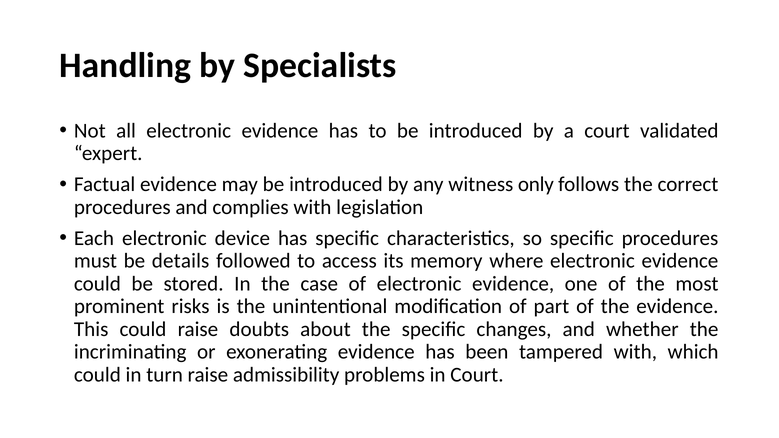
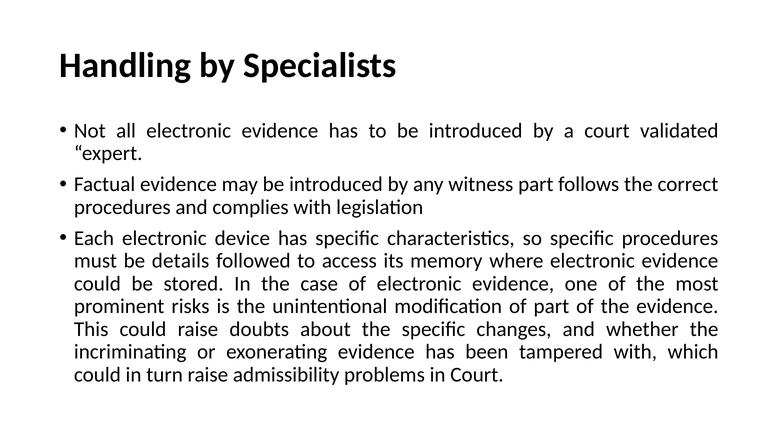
witness only: only -> part
